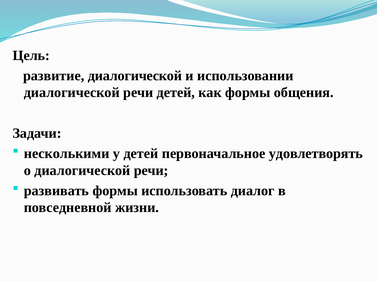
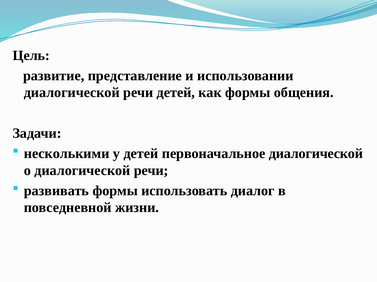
развитие диалогической: диалогической -> представление
первоначальное удовлетворять: удовлетворять -> диалогической
